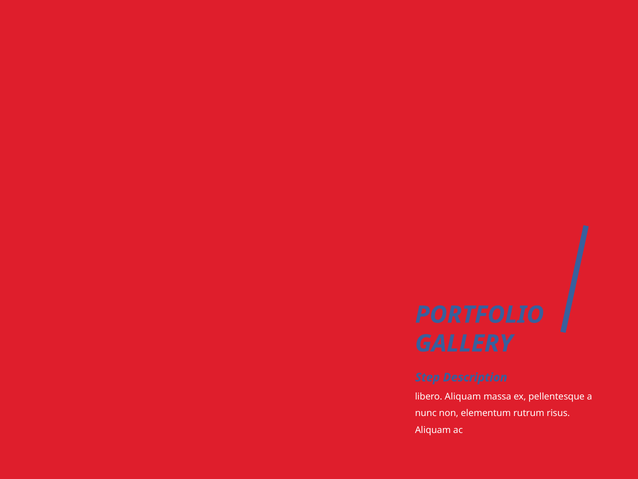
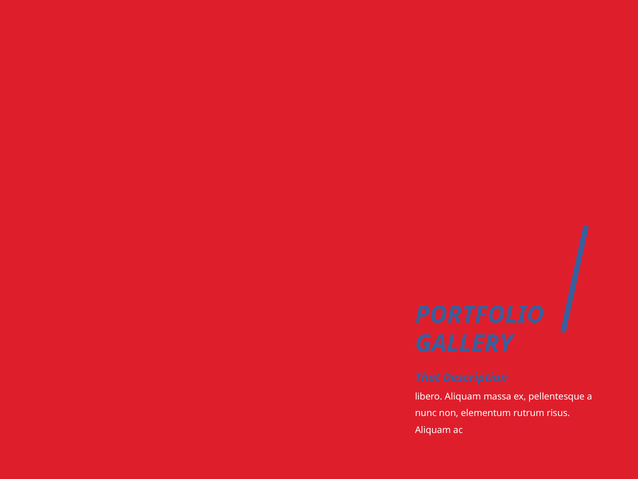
Step: Step -> That
